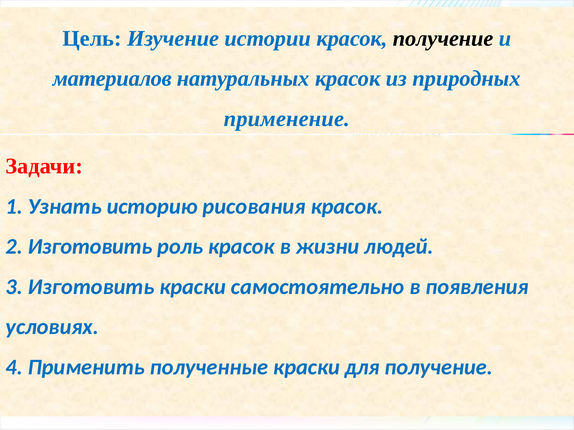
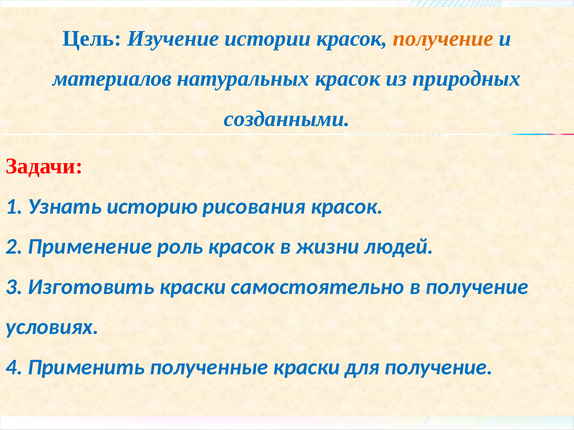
получение at (443, 39) colour: black -> orange
применение: применение -> созданными
2 Изготовить: Изготовить -> Применение
в появления: появления -> получение
